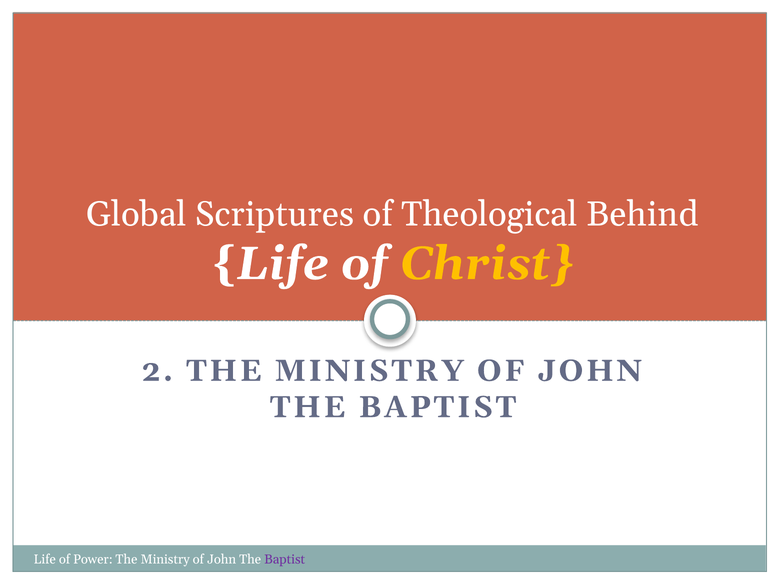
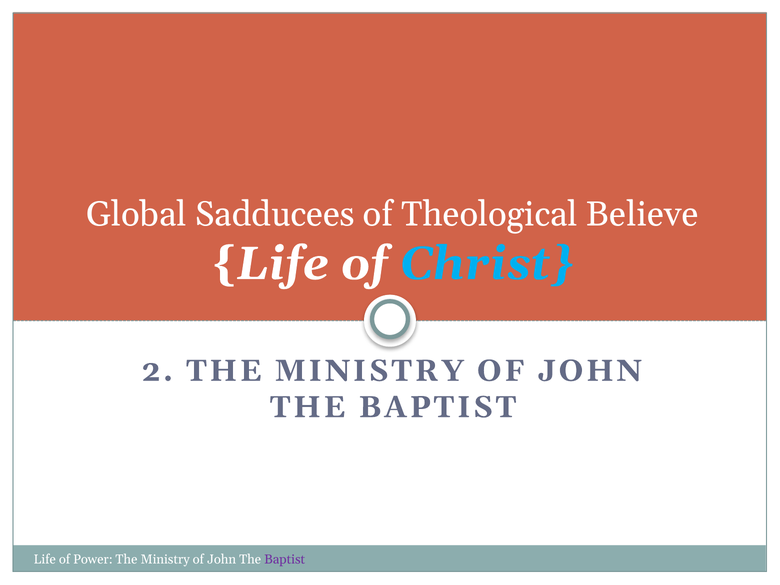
Scriptures: Scriptures -> Sadducees
Behind: Behind -> Believe
Christ colour: yellow -> light blue
